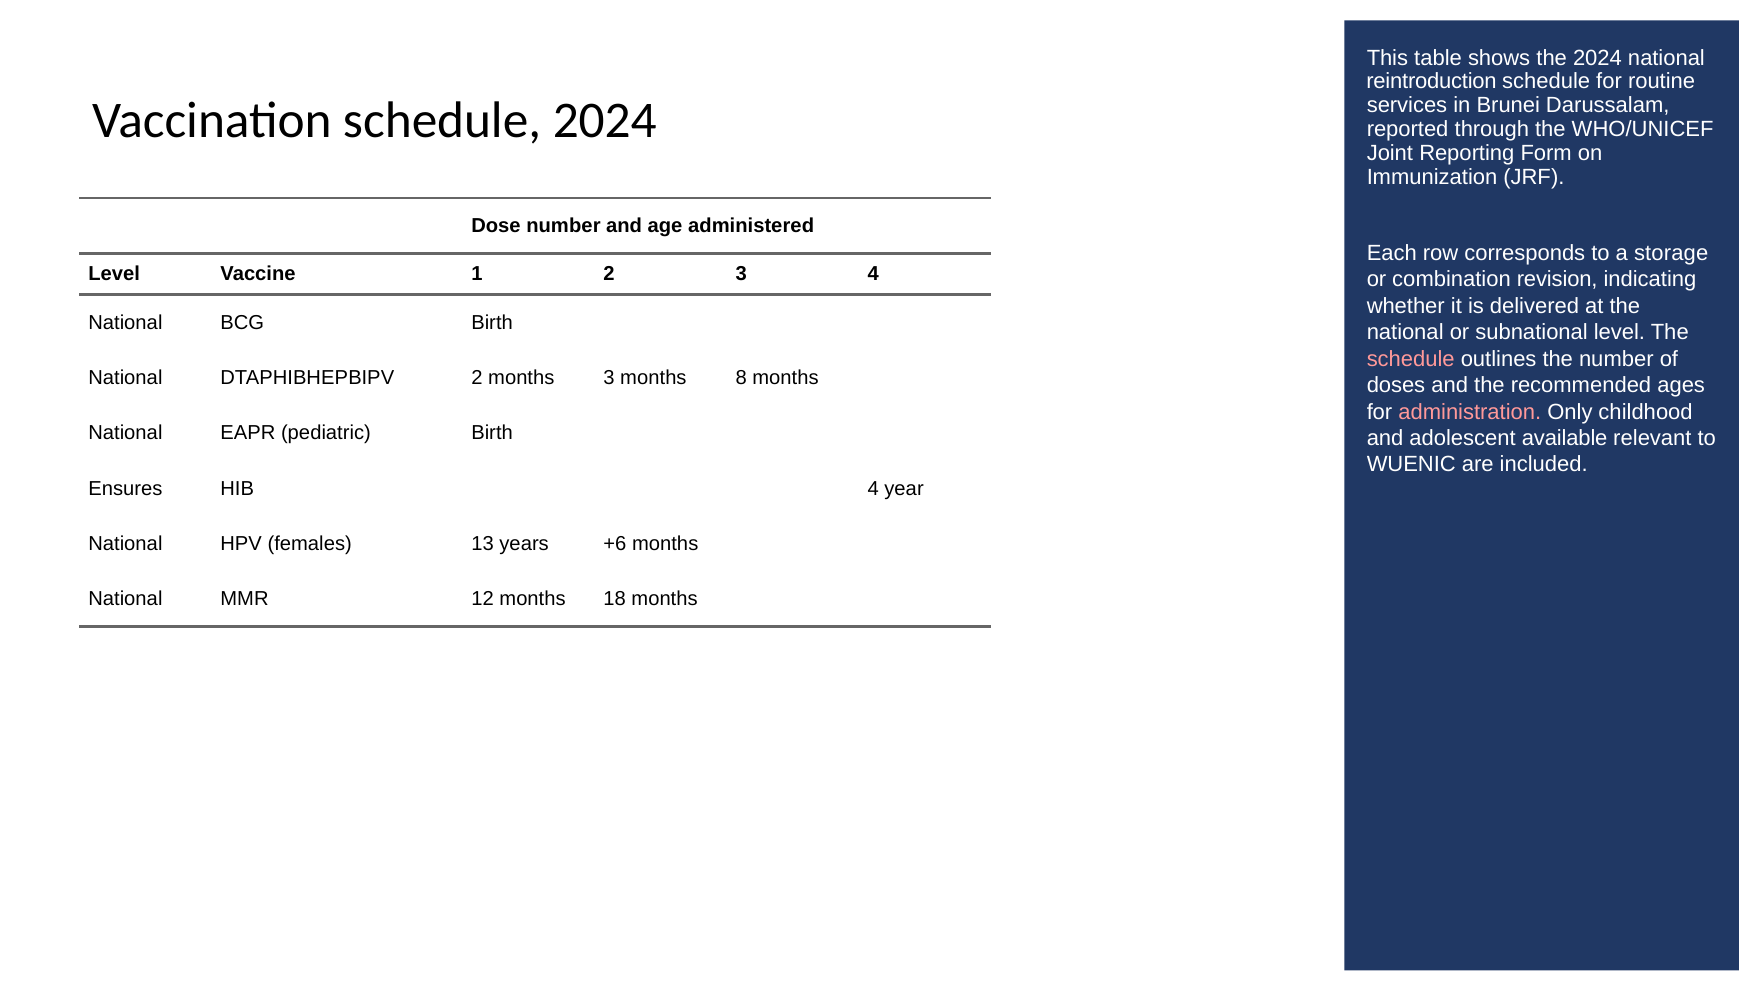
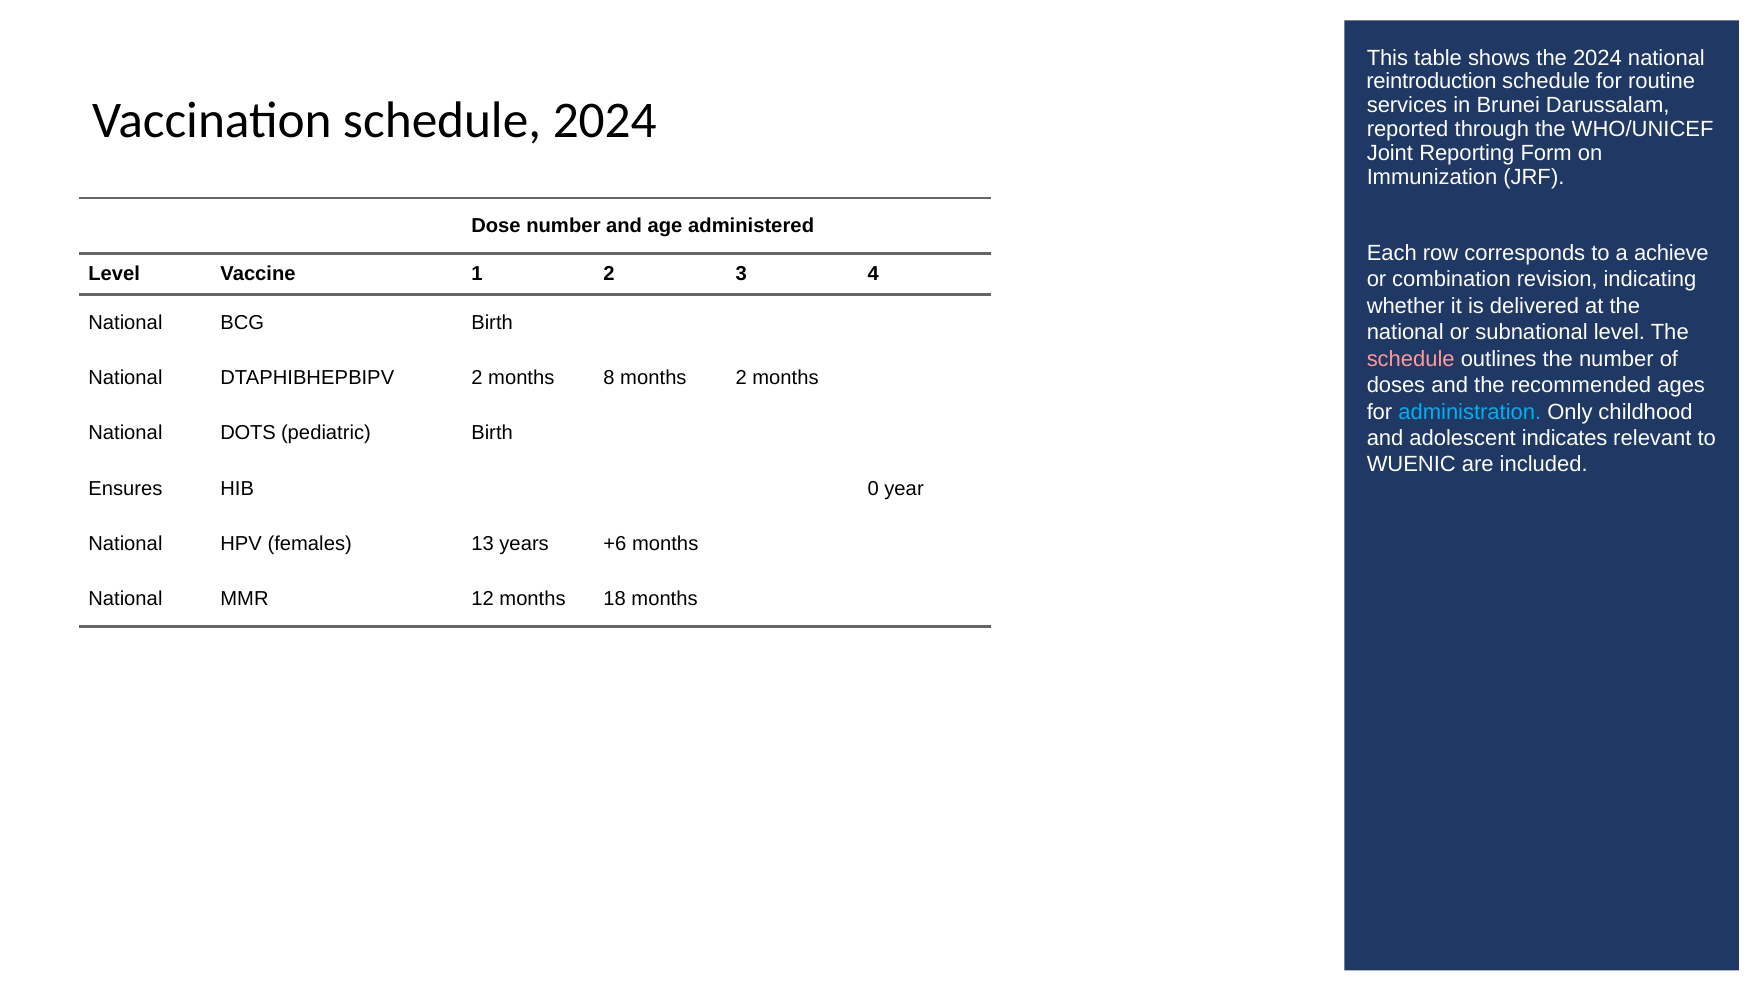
storage: storage -> achieve
months 3: 3 -> 8
months 8: 8 -> 2
administration colour: pink -> light blue
EAPR: EAPR -> DOTS
available: available -> indicates
HIB 4: 4 -> 0
